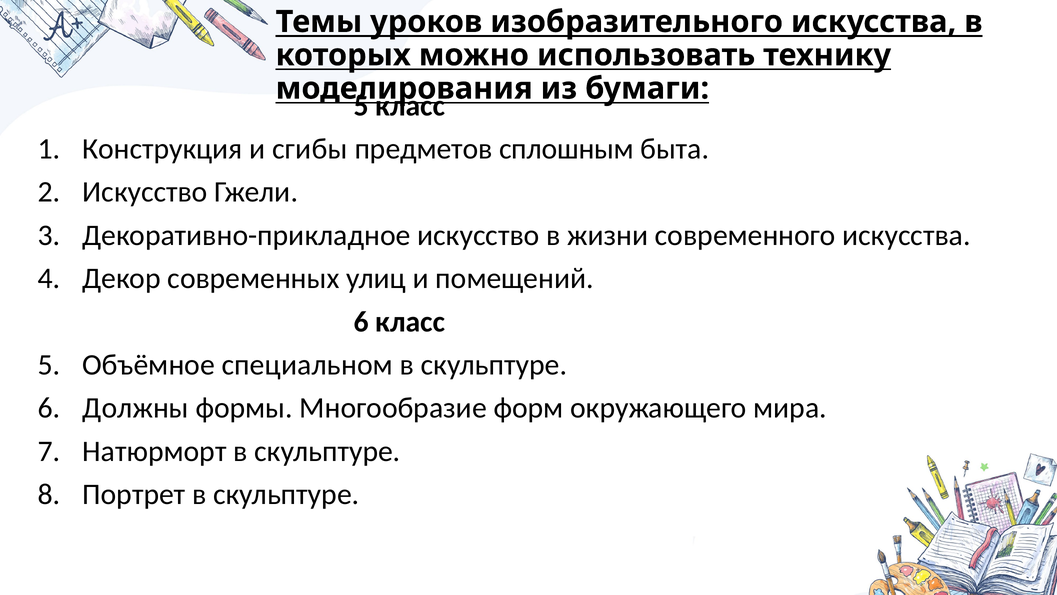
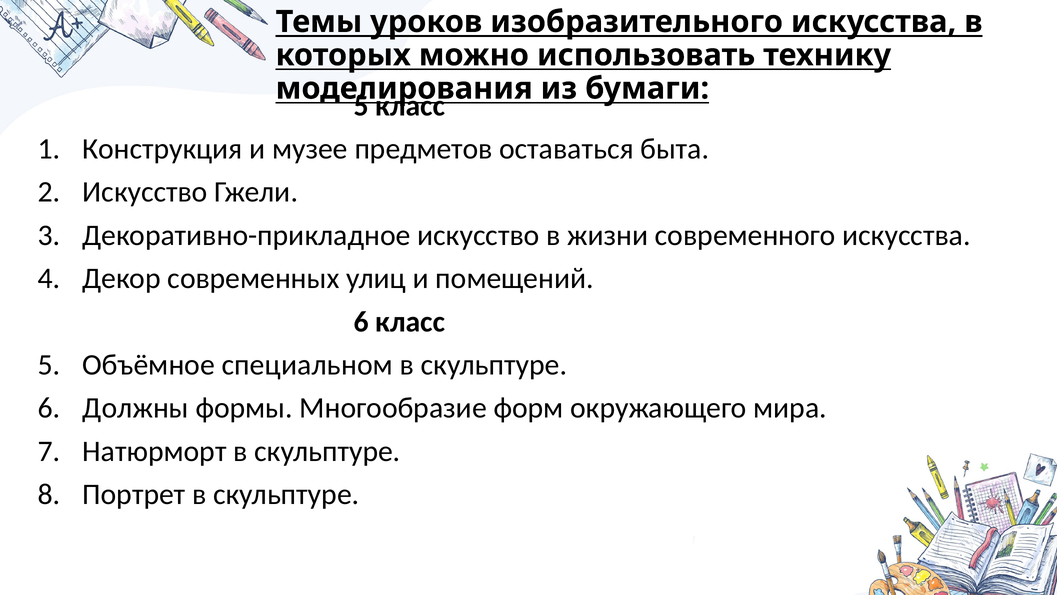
сгибы: сгибы -> музее
сплошным: сплошным -> оставаться
